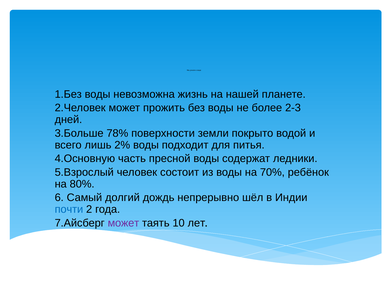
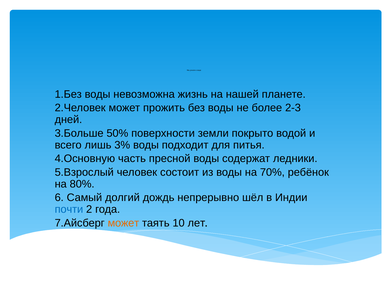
78%: 78% -> 50%
2%: 2% -> 3%
может at (123, 223) colour: purple -> orange
